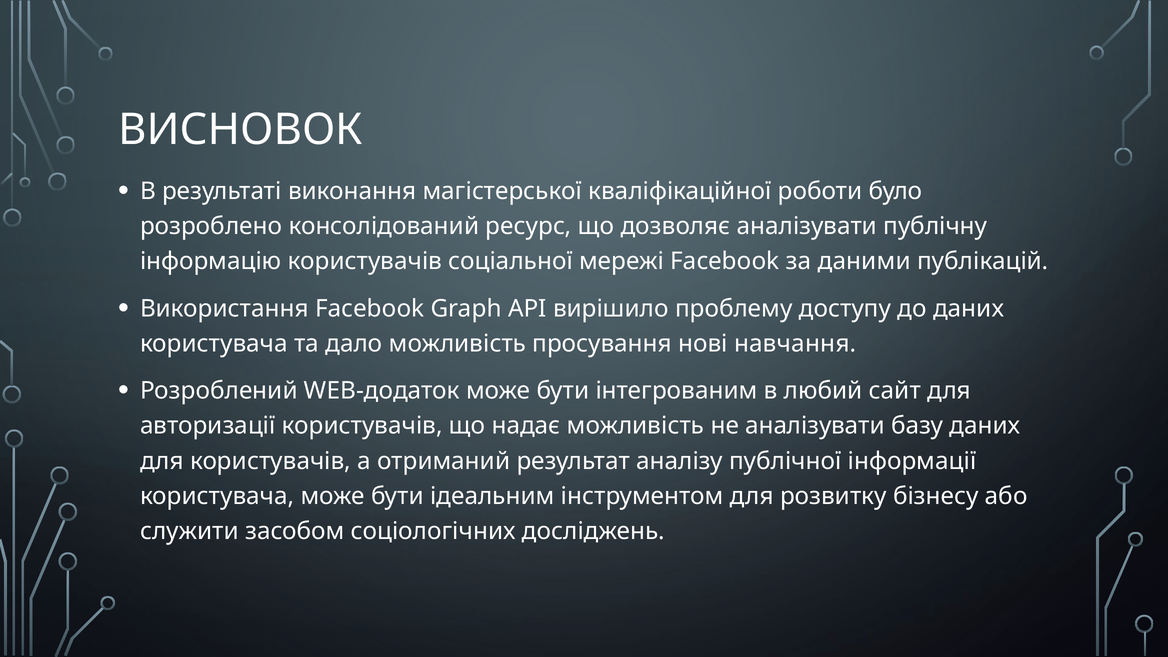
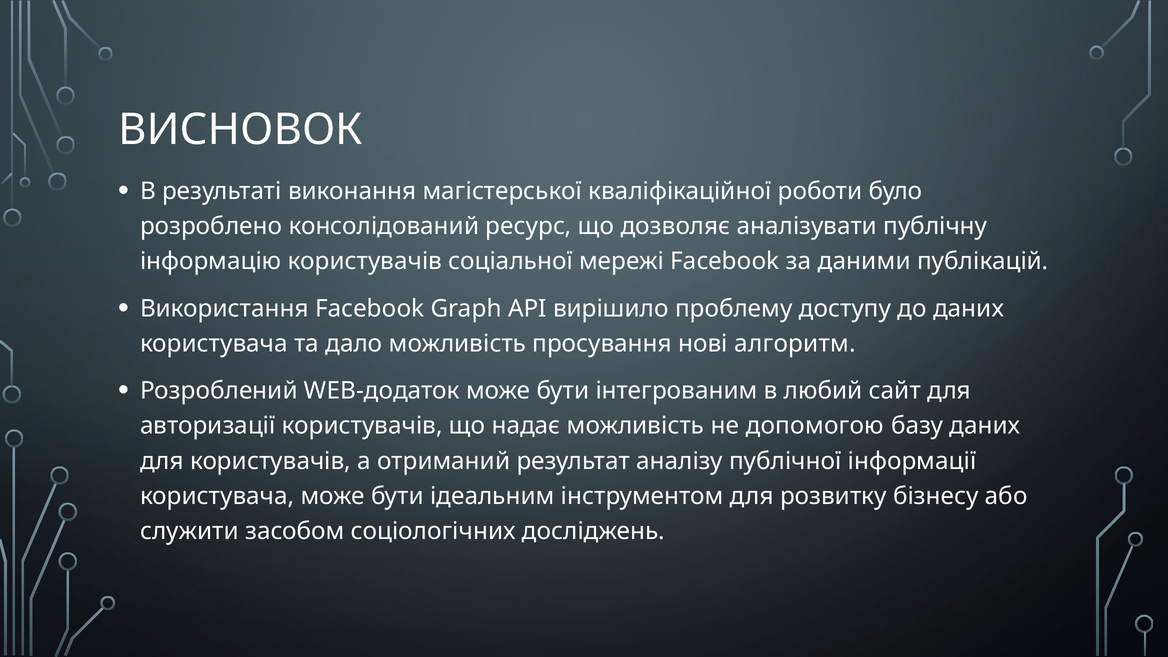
навчання: навчання -> алгоритм
не аналізувати: аналізувати -> допомогою
